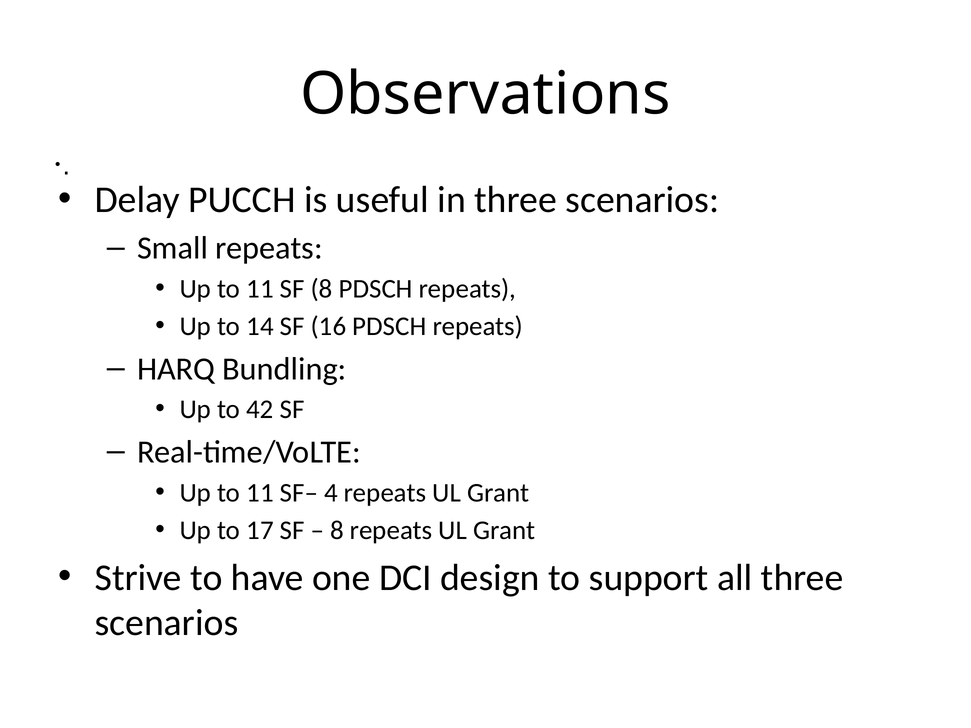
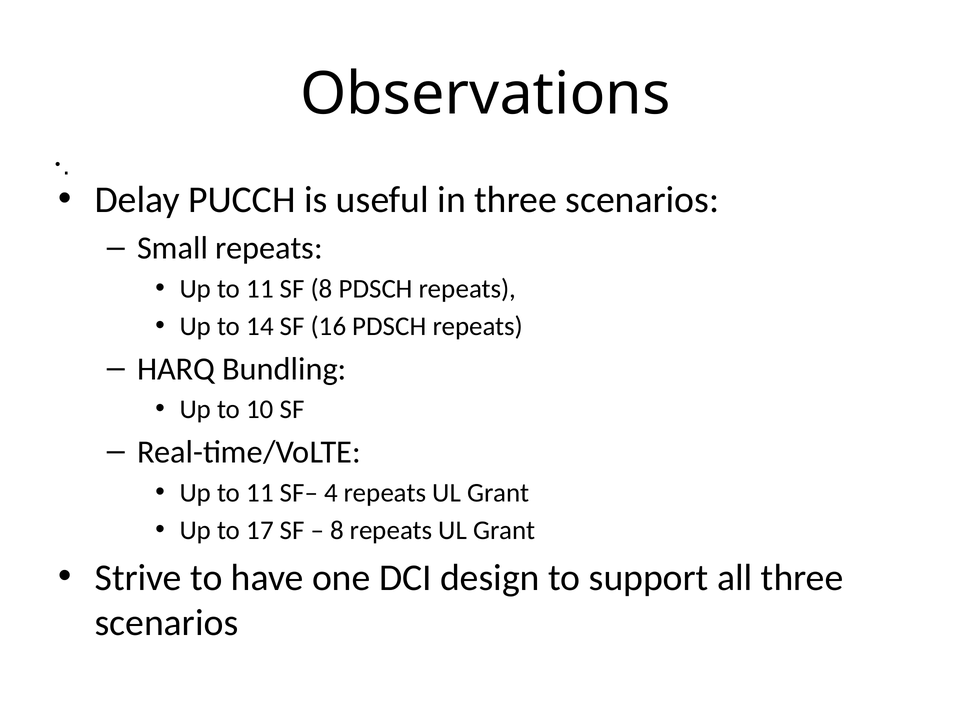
42: 42 -> 10
